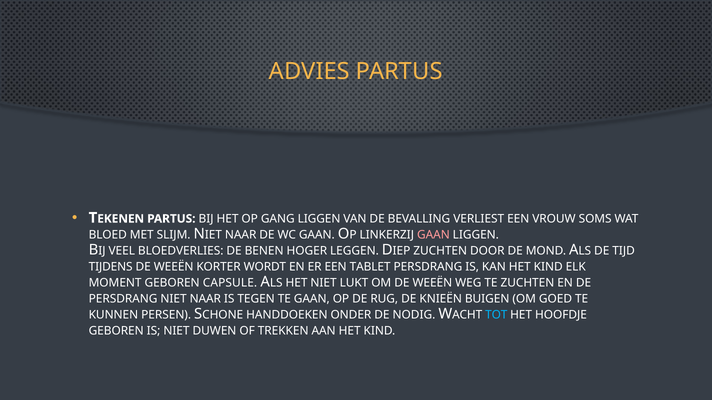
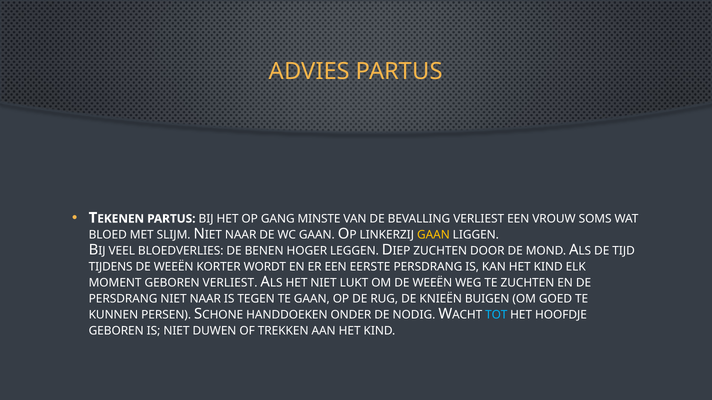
GANG LIGGEN: LIGGEN -> MINSTE
GAAN at (433, 235) colour: pink -> yellow
TABLET: TABLET -> EERSTE
GEBOREN CAPSULE: CAPSULE -> VERLIEST
